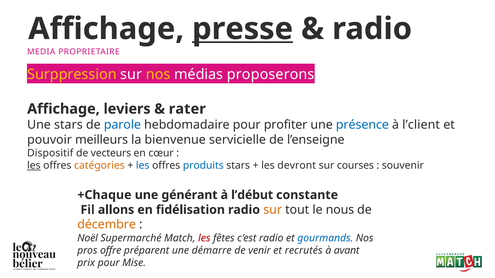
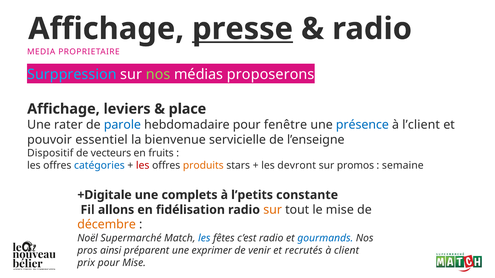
Surppression colour: yellow -> light blue
nos at (158, 74) colour: yellow -> light green
rater: rater -> place
Une stars: stars -> rater
profiter: profiter -> fenêtre
meilleurs: meilleurs -> essentiel
cœur: cœur -> fruits
les at (34, 166) underline: present -> none
catégories colour: orange -> blue
les at (143, 166) colour: blue -> red
produits colour: blue -> orange
courses: courses -> promos
souvenir: souvenir -> semaine
+Chaque: +Chaque -> +Digitale
générant: générant -> complets
l’début: l’début -> l’petits
le nous: nous -> mise
les at (204, 238) colour: red -> blue
offre: offre -> ainsi
démarre: démarre -> exprimer
avant: avant -> client
